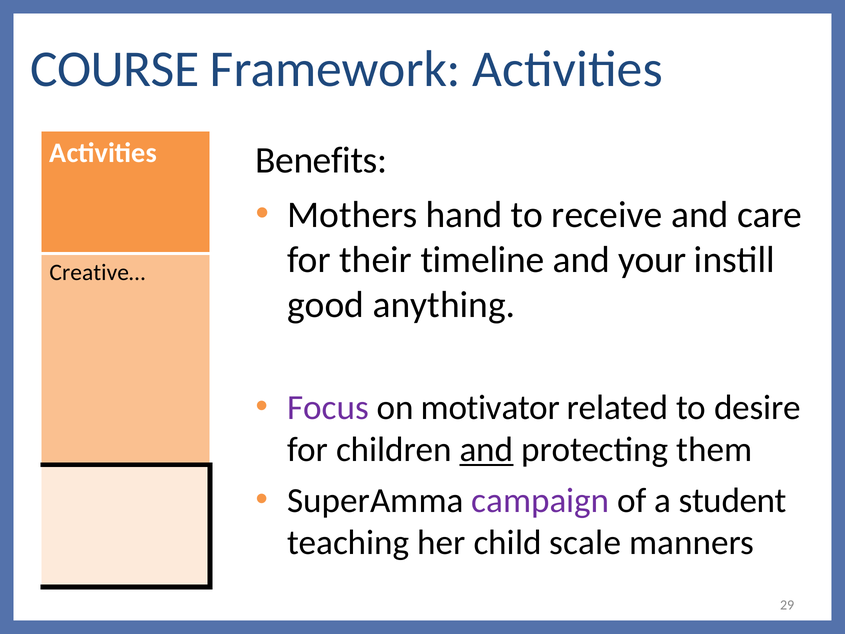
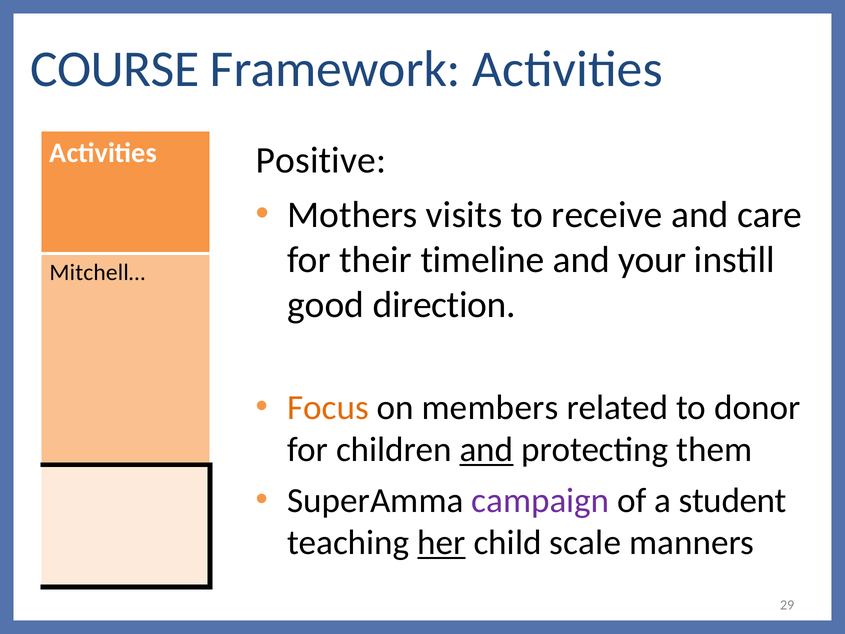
Benefits: Benefits -> Positive
hand: hand -> visits
Creative…: Creative… -> Mitchell…
anything: anything -> direction
Focus colour: purple -> orange
motivator: motivator -> members
desire: desire -> donor
her underline: none -> present
